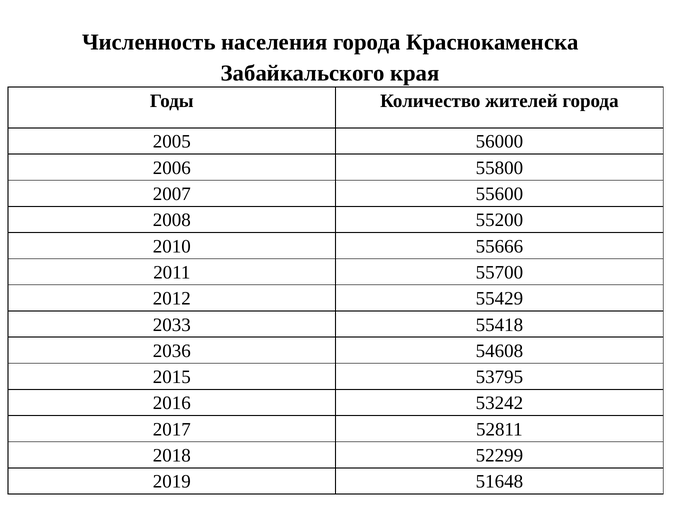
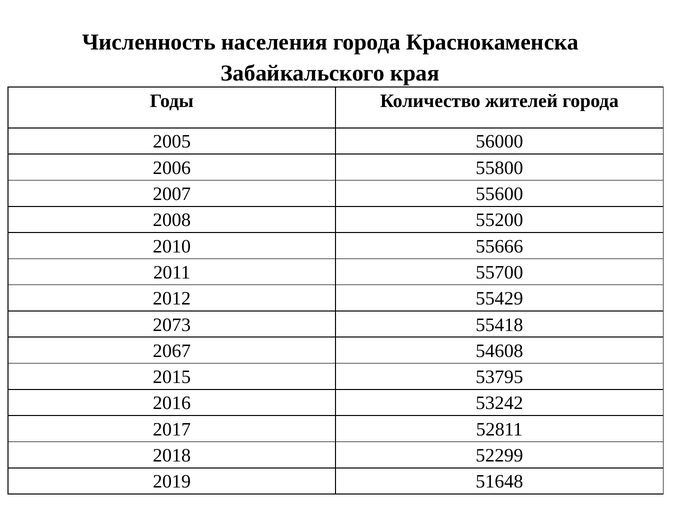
2033: 2033 -> 2073
2036: 2036 -> 2067
